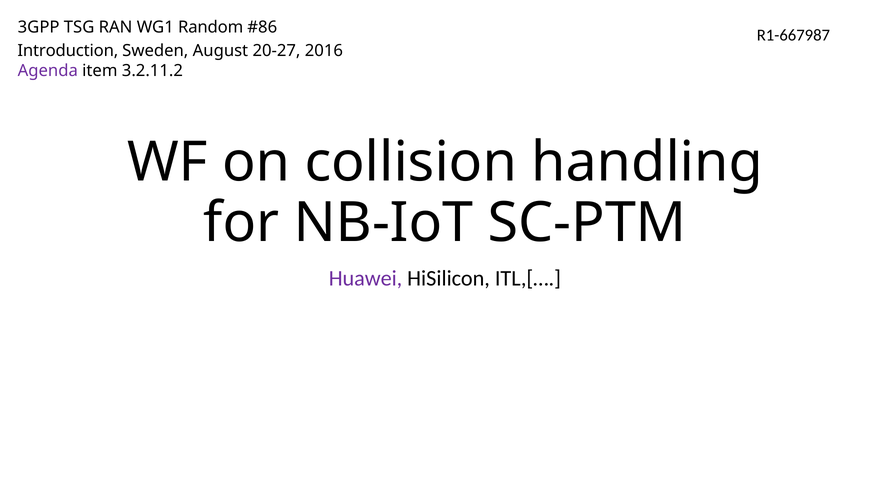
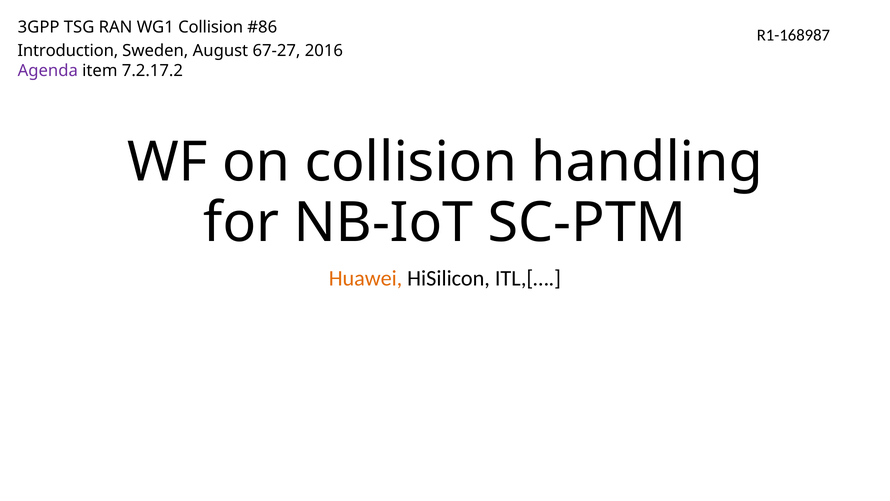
WG1 Random: Random -> Collision
R1-667987: R1-667987 -> R1-168987
20-27: 20-27 -> 67-27
3.2.11.2: 3.2.11.2 -> 7.2.17.2
Huawei colour: purple -> orange
